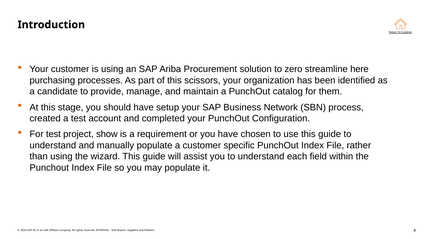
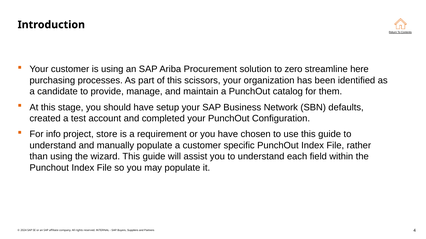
process: process -> defaults
For test: test -> info
show: show -> store
